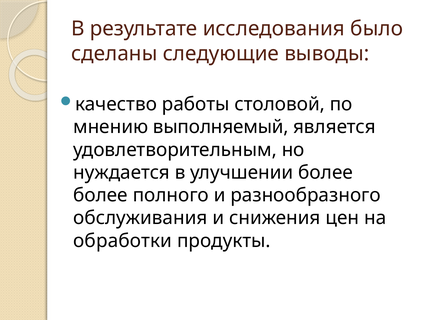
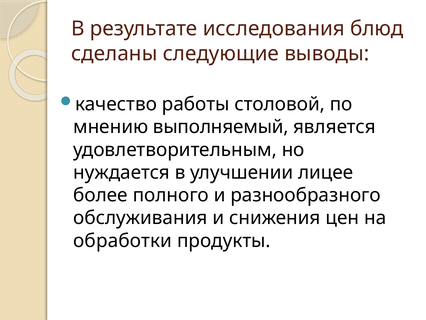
было: было -> блюд
улучшении более: более -> лицее
